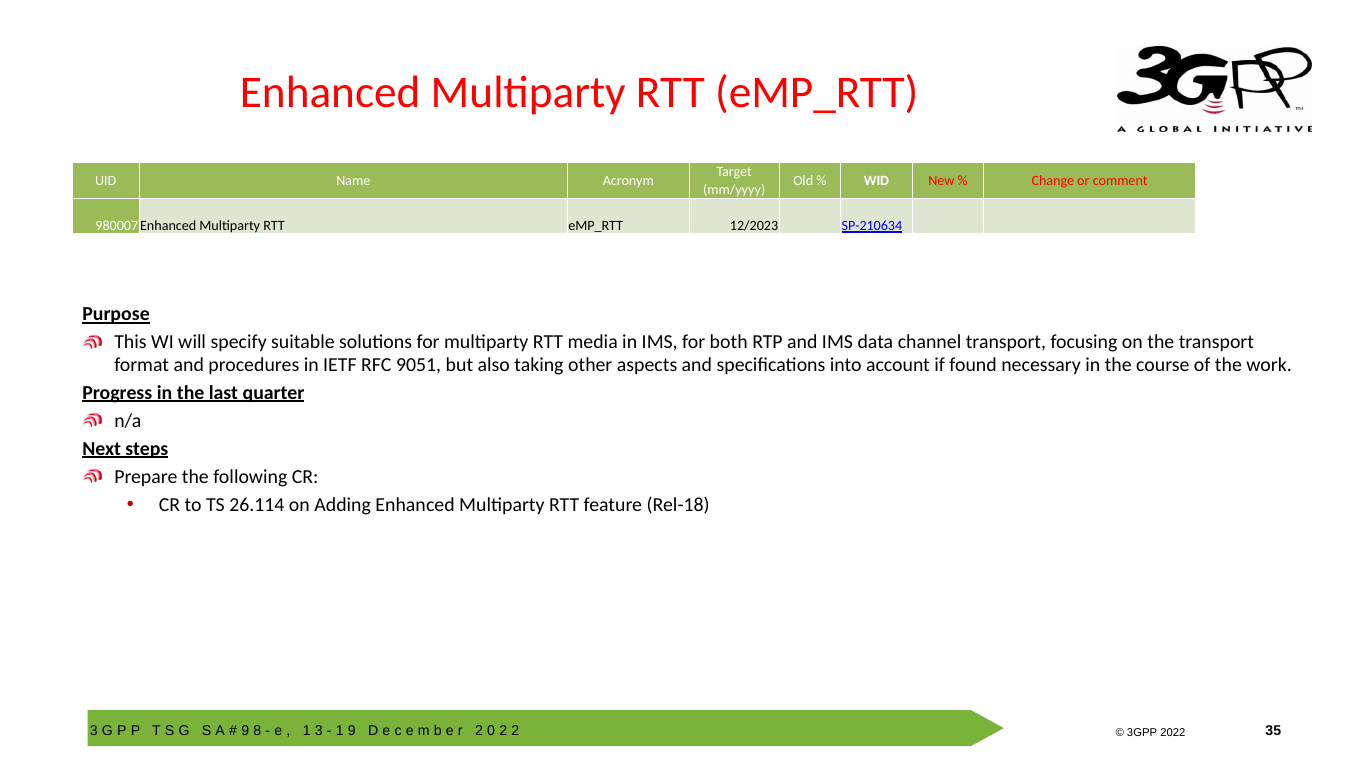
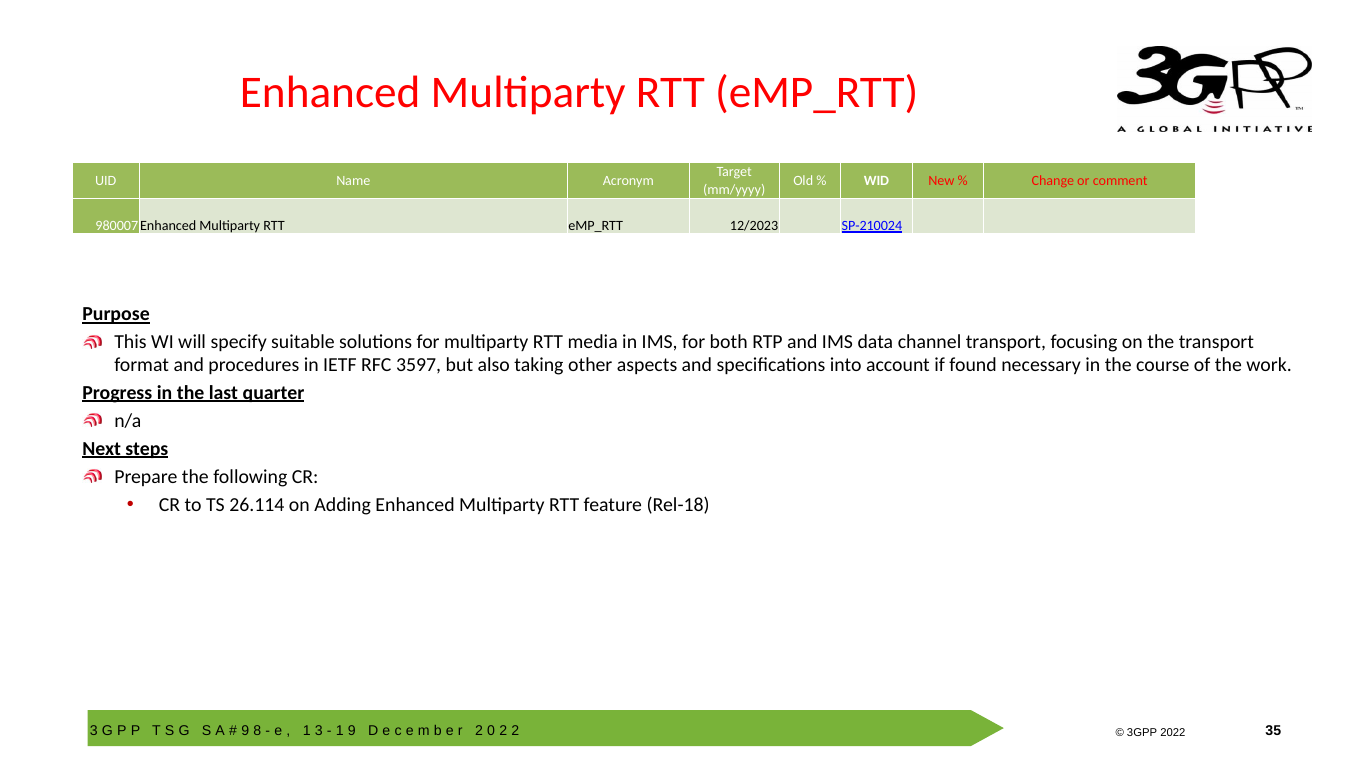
SP-210634: SP-210634 -> SP-210024
9051: 9051 -> 3597
